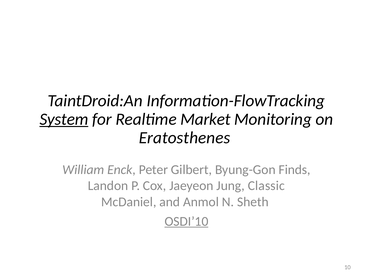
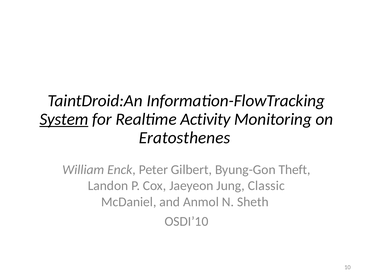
Market: Market -> Activity
Finds: Finds -> Theft
OSDI’10 underline: present -> none
